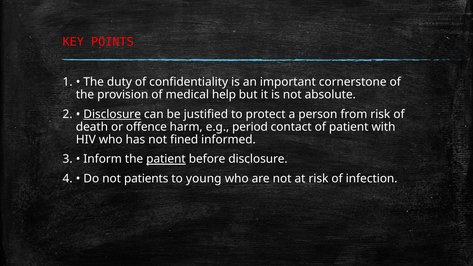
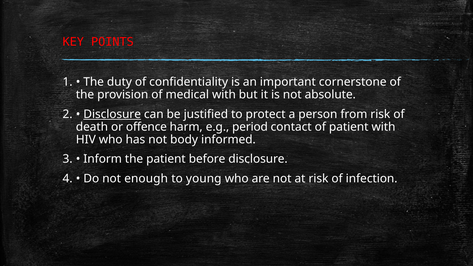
medical help: help -> with
ﬁned: ﬁned -> body
patient at (166, 159) underline: present -> none
patients: patients -> enough
